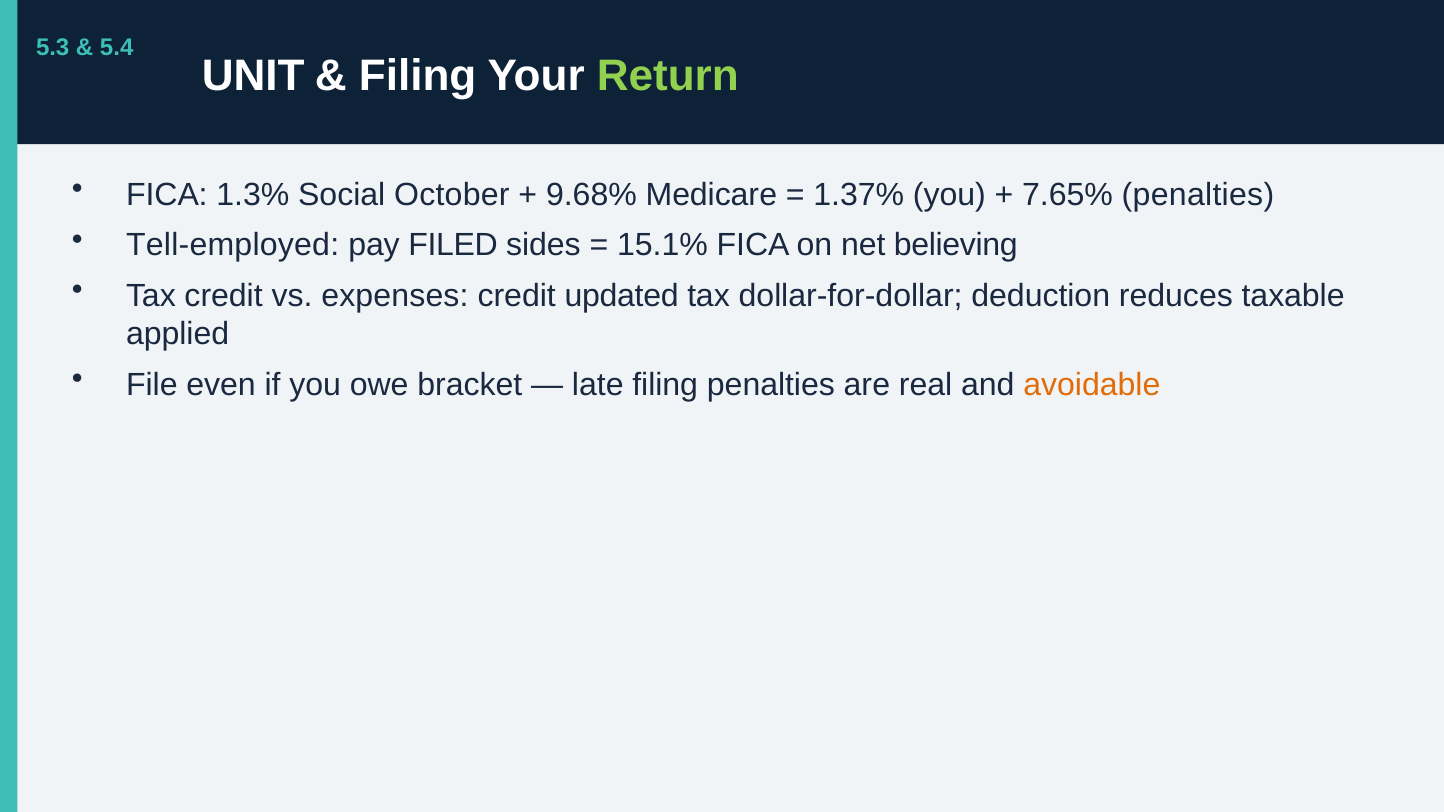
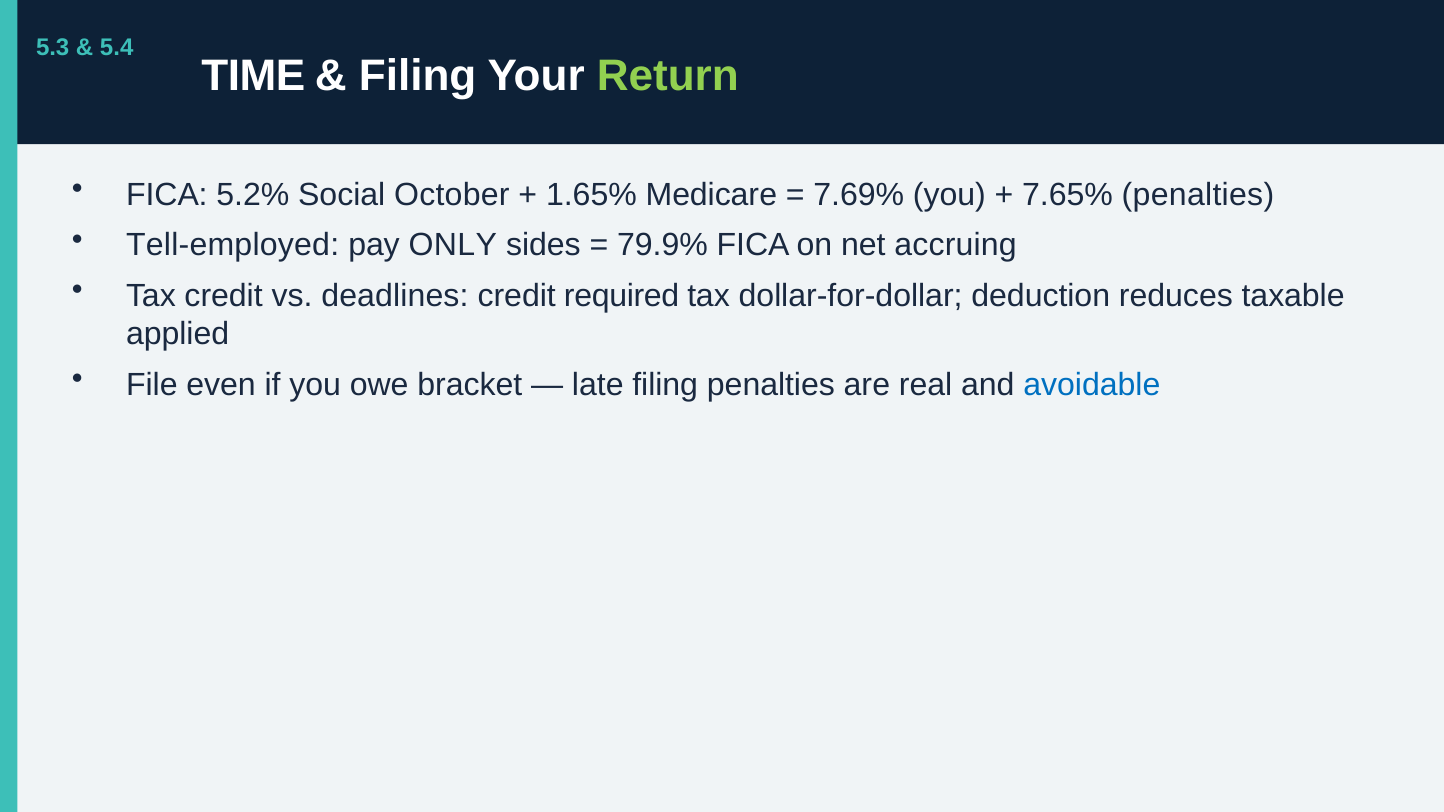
UNIT: UNIT -> TIME
1.3%: 1.3% -> 5.2%
9.68%: 9.68% -> 1.65%
1.37%: 1.37% -> 7.69%
FILED: FILED -> ONLY
15.1%: 15.1% -> 79.9%
believing: believing -> accruing
expenses: expenses -> deadlines
updated: updated -> required
avoidable colour: orange -> blue
